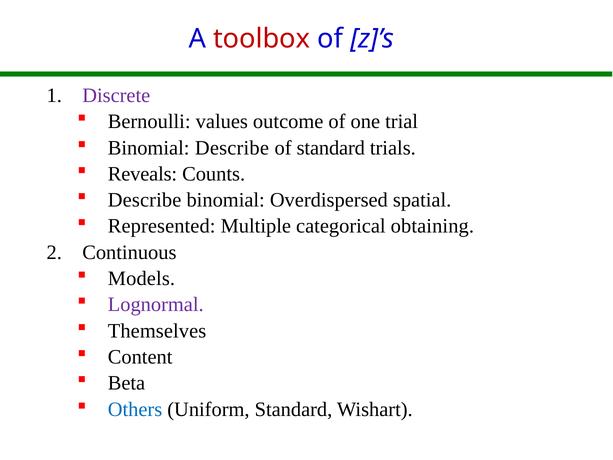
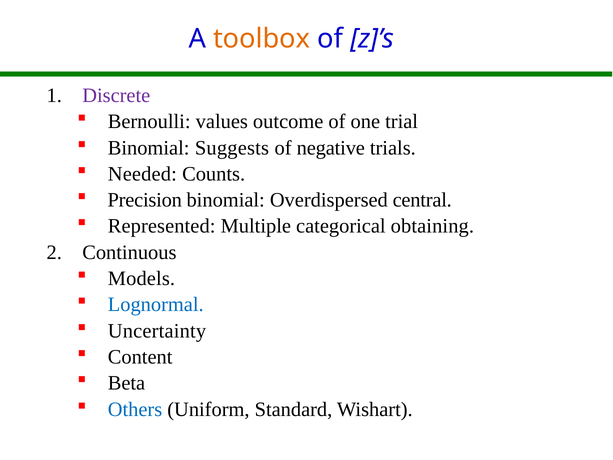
toolbox colour: red -> orange
Binomial Describe: Describe -> Suggests
of standard: standard -> negative
Reveals: Reveals -> Needed
Describe at (145, 200): Describe -> Precision
spatial: spatial -> central
Lognormal colour: purple -> blue
Themselves: Themselves -> Uncertainty
